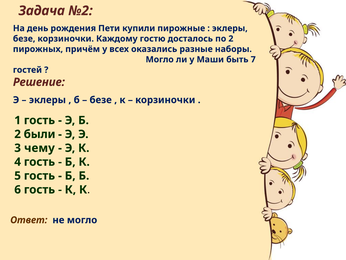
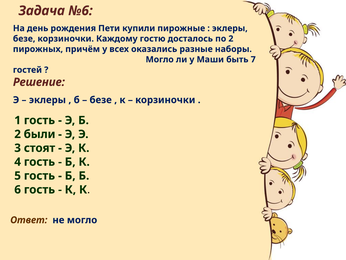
№2: №2 -> №6
чему: чему -> стоят
